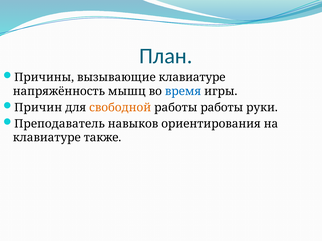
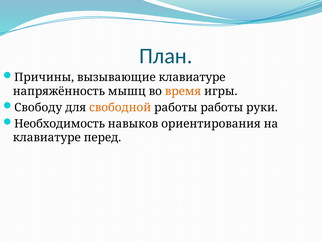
время colour: blue -> orange
Причин: Причин -> Свободу
Преподаватель: Преподаватель -> Необходимость
также: также -> перед
